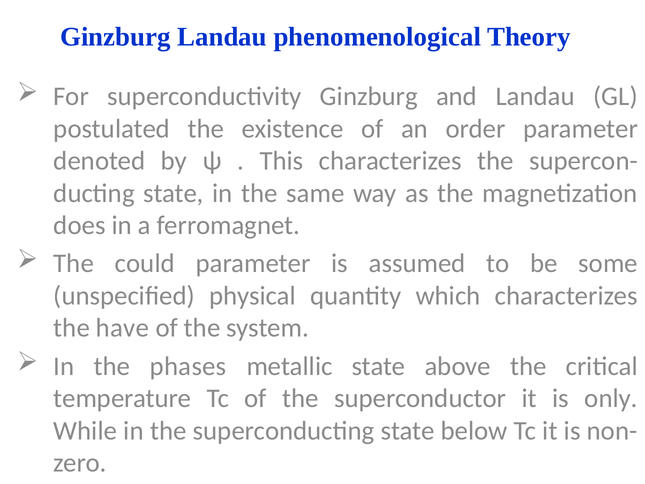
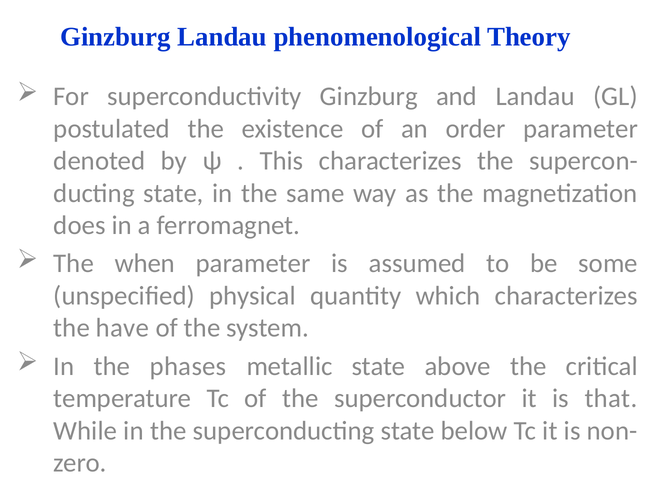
could: could -> when
only: only -> that
